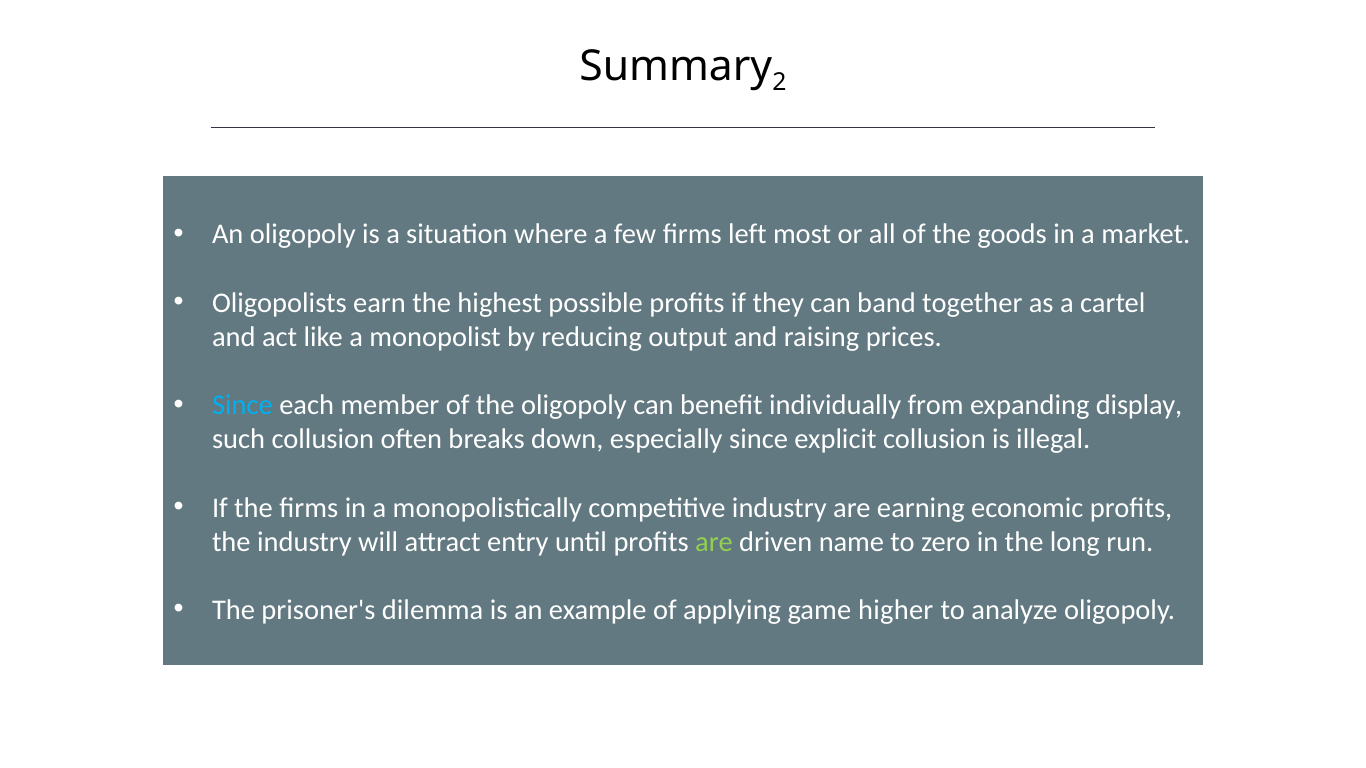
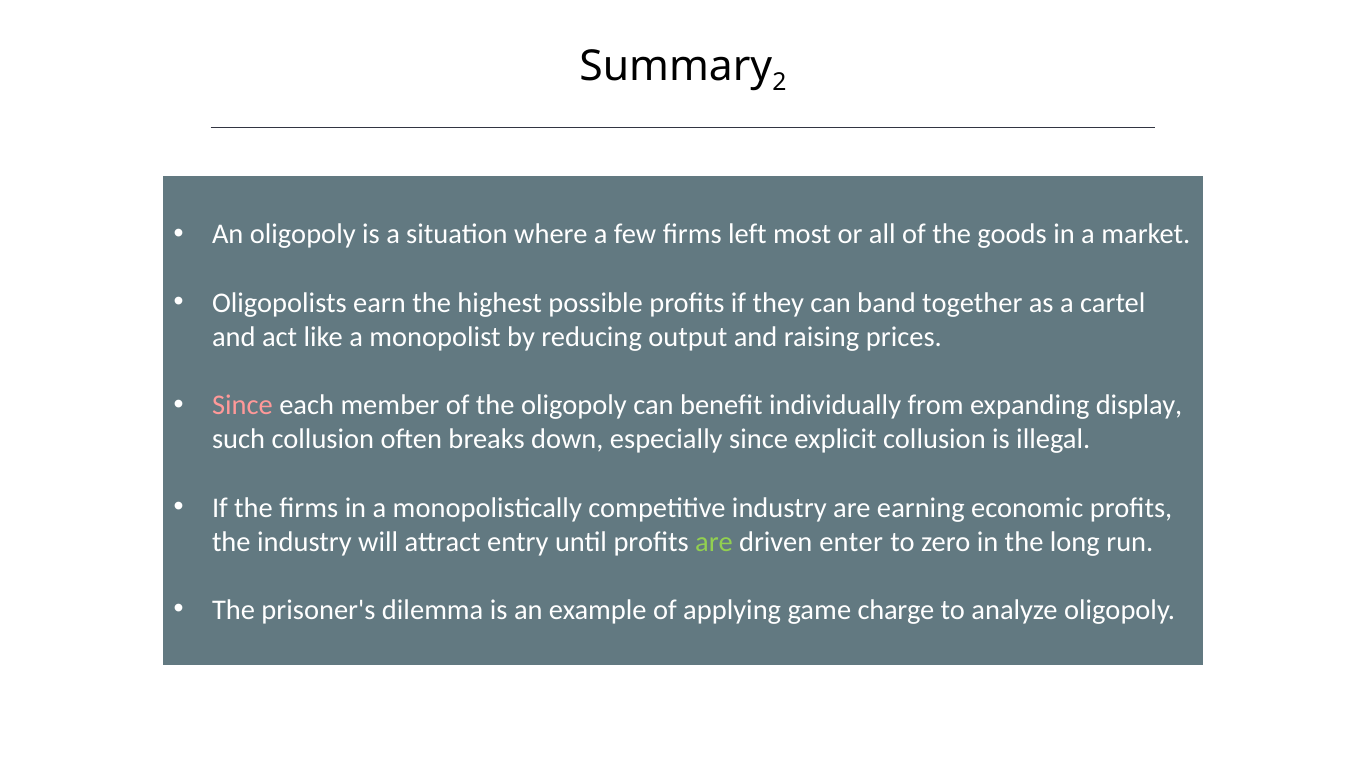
Since at (242, 405) colour: light blue -> pink
name: name -> enter
higher: higher -> charge
